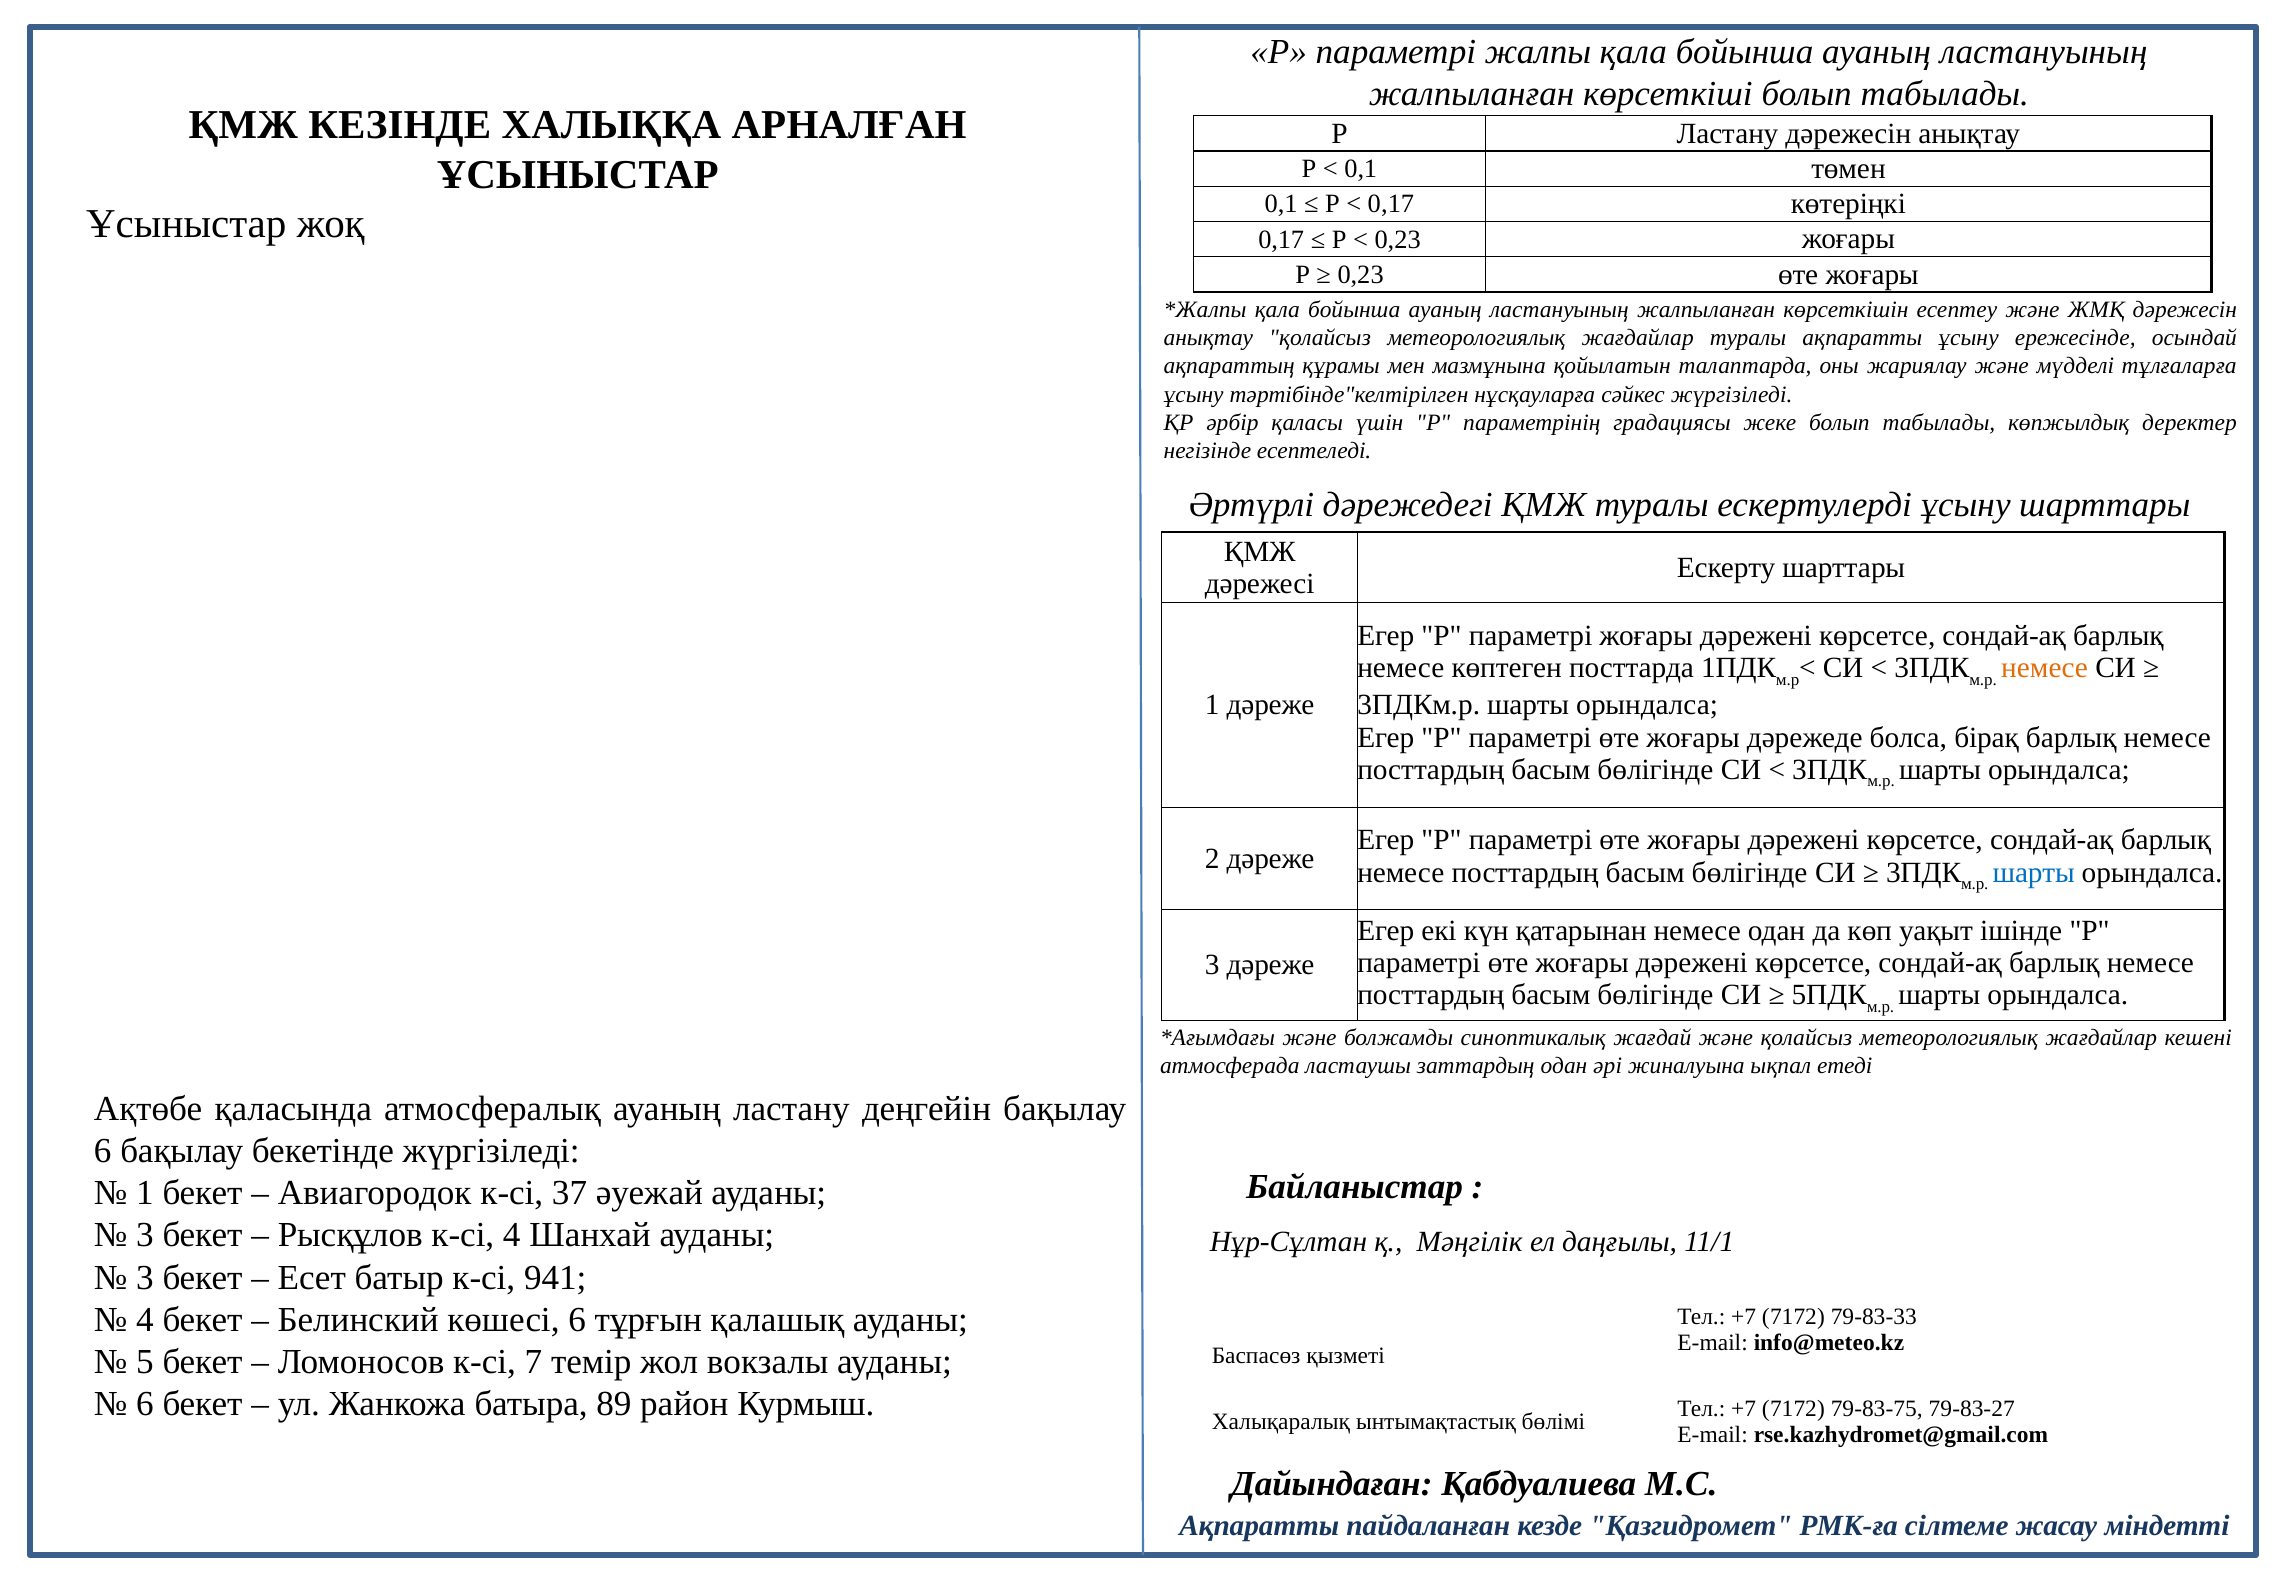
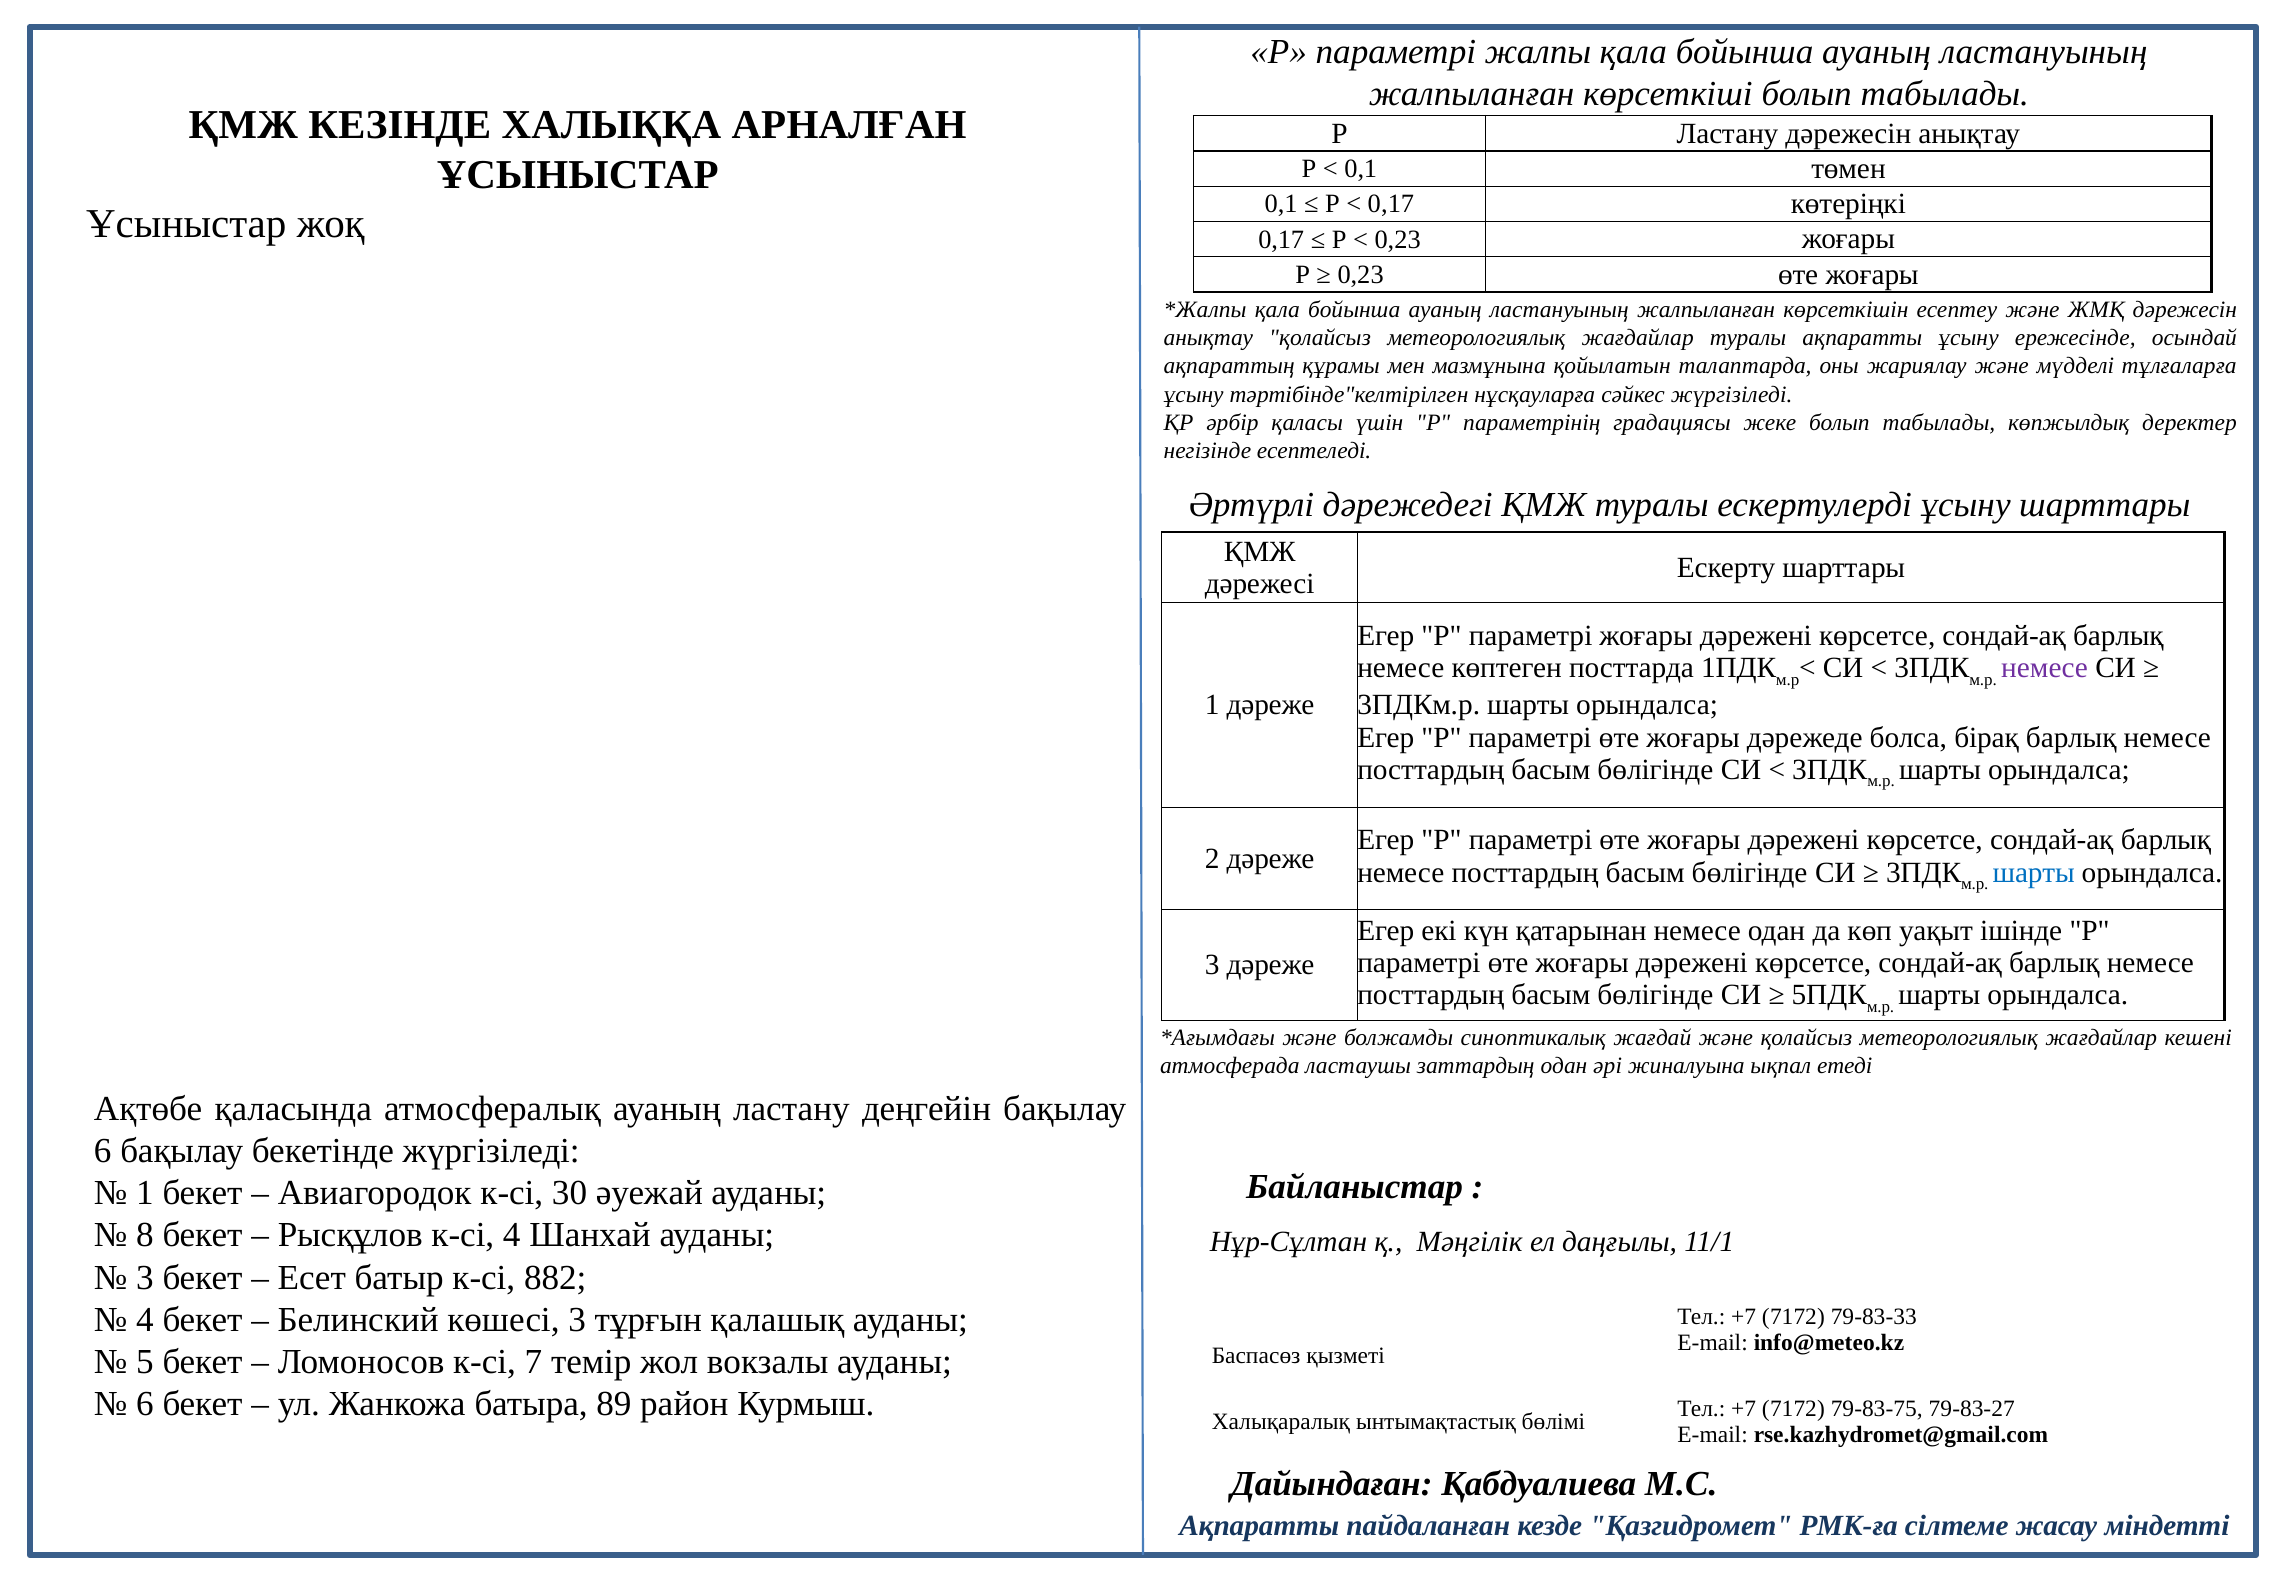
немесе at (2044, 668) colour: orange -> purple
37: 37 -> 30
3 at (145, 1236): 3 -> 8
941: 941 -> 882
көшесі 6: 6 -> 3
